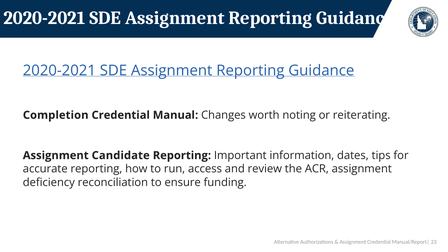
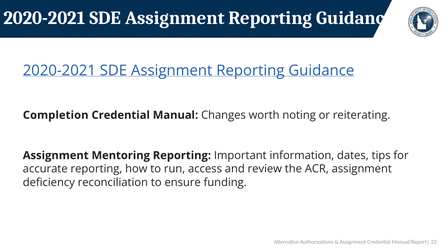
Candidate: Candidate -> Mentoring
